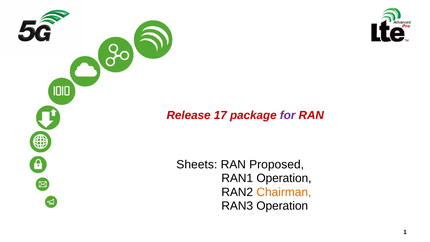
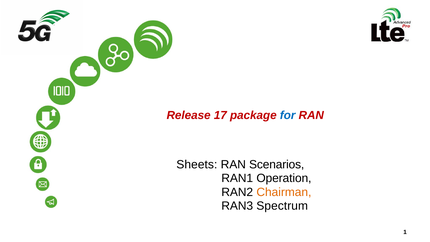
for colour: purple -> blue
Proposed: Proposed -> Scenarios
RAN3 Operation: Operation -> Spectrum
